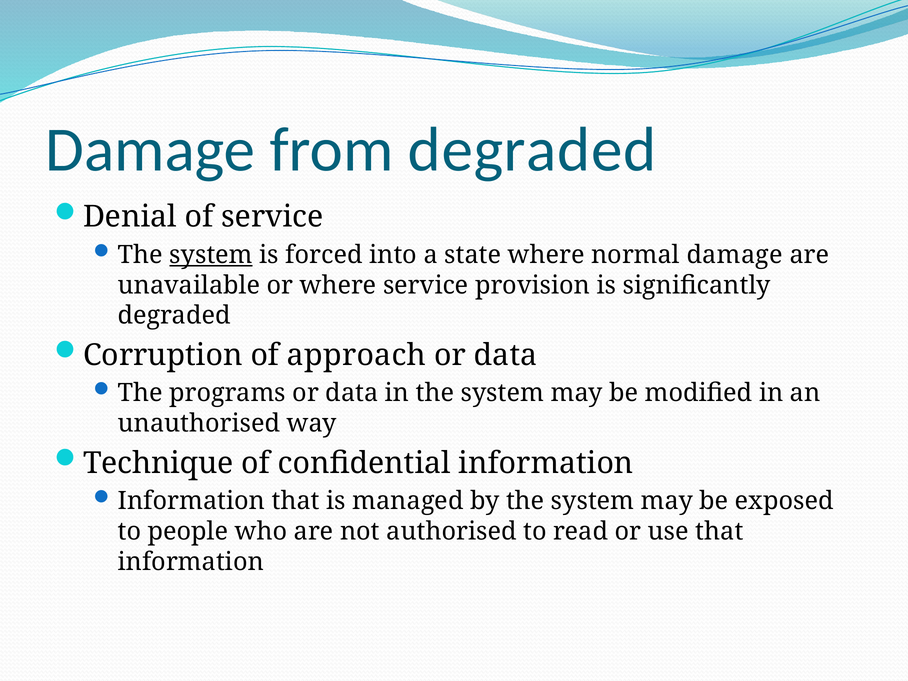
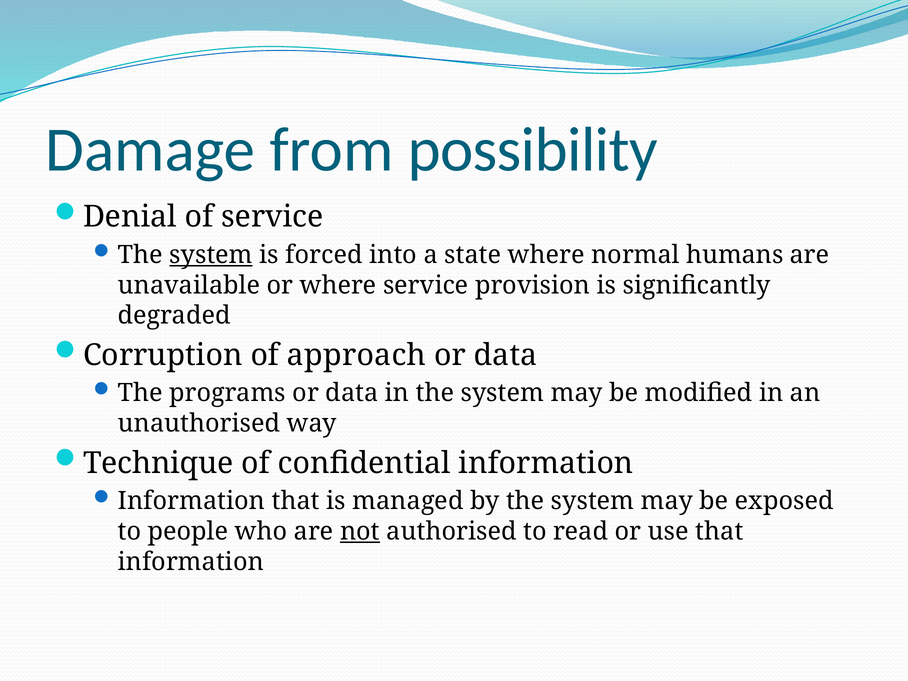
from degraded: degraded -> possibility
normal damage: damage -> humans
not underline: none -> present
